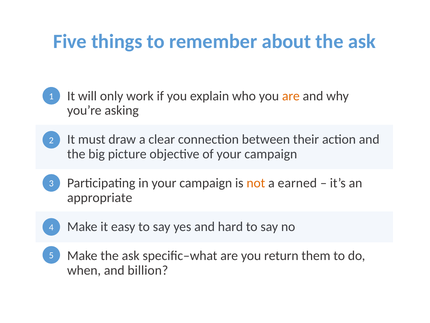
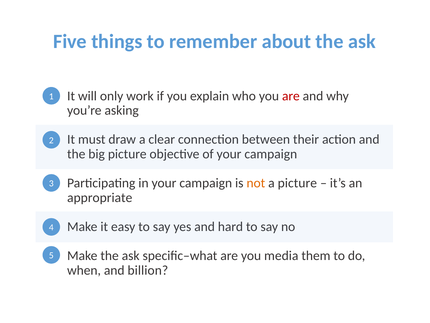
are at (291, 96) colour: orange -> red
a earned: earned -> picture
return: return -> media
